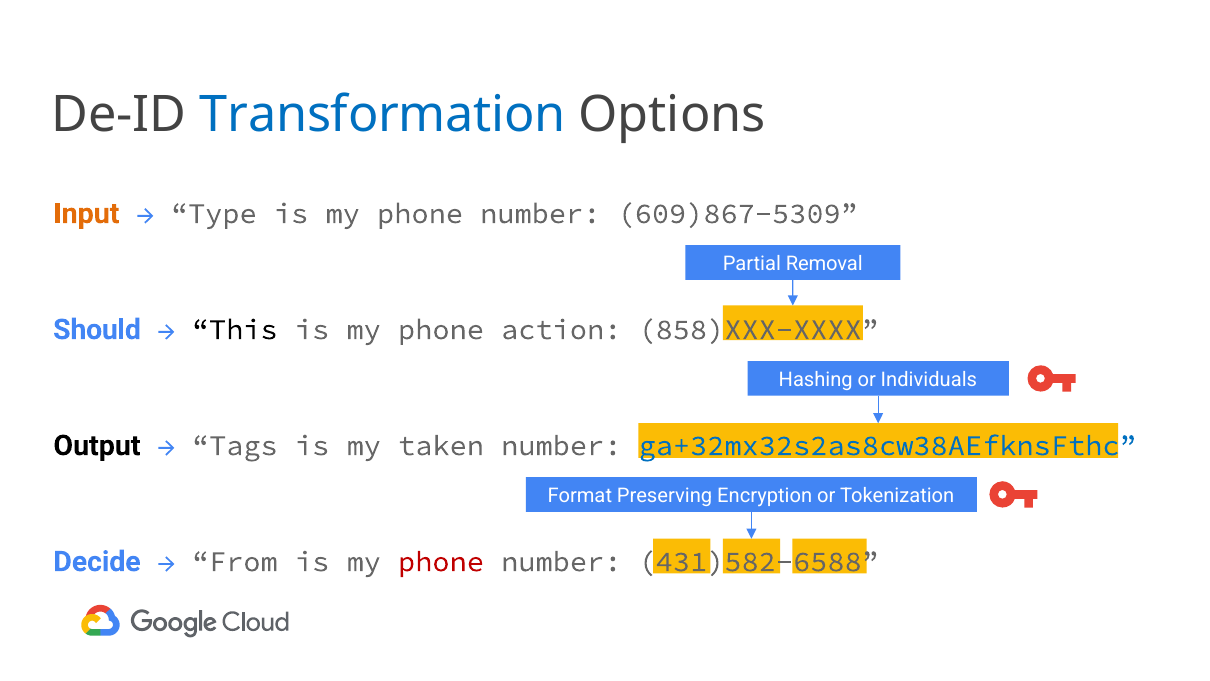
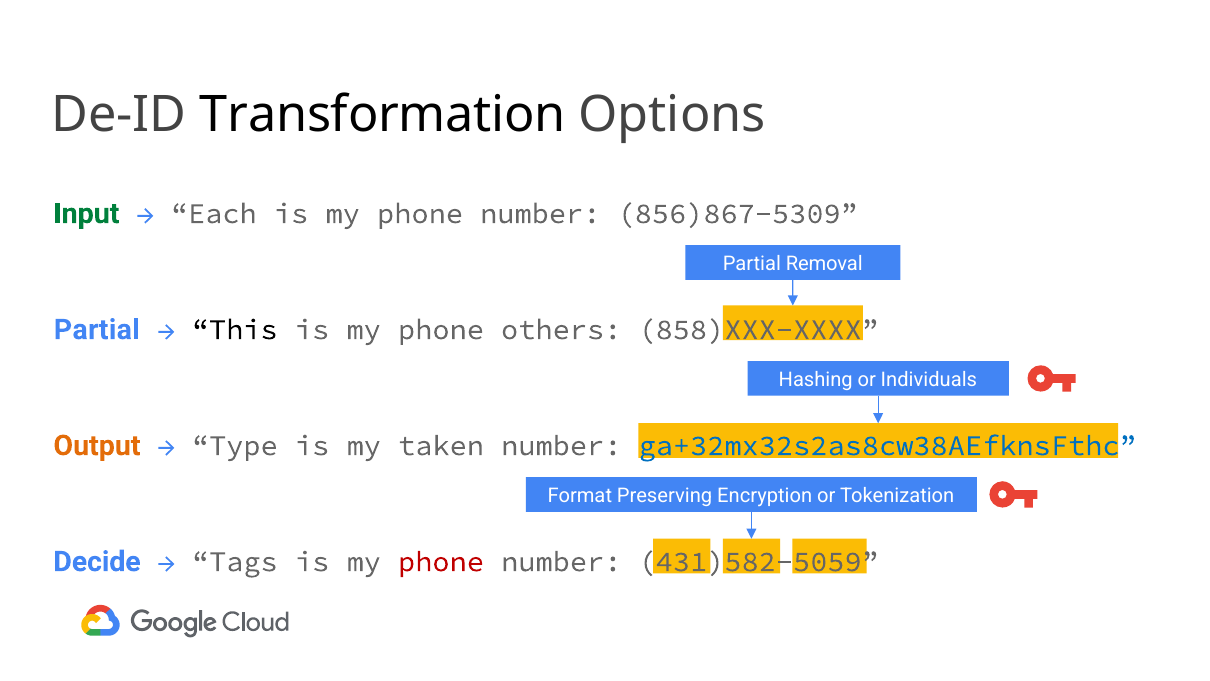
Transformation colour: blue -> black
Input colour: orange -> green
Type: Type -> Each
609)867-5309: 609)867-5309 -> 856)867-5309
Should at (97, 330): Should -> Partial
action: action -> others
Output colour: black -> orange
Tags: Tags -> Type
From: From -> Tags
431)582-6588: 431)582-6588 -> 431)582-5059
